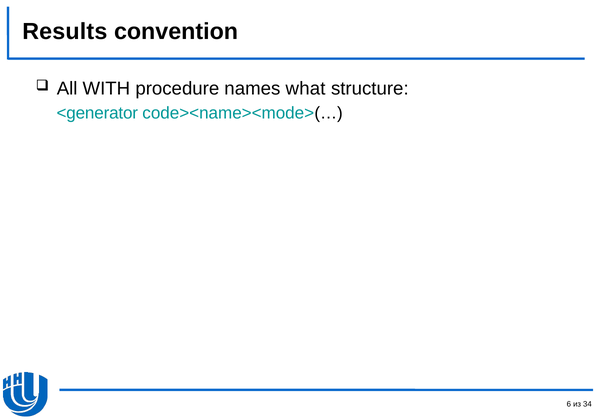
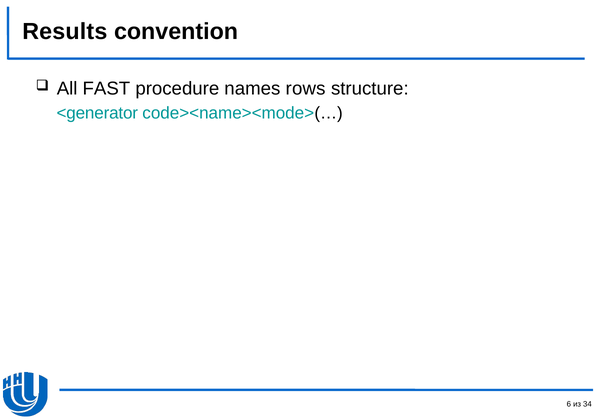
WITH: WITH -> FAST
what: what -> rows
